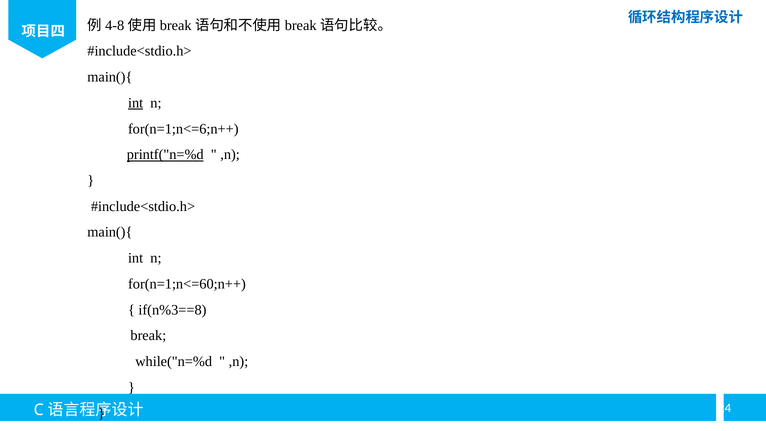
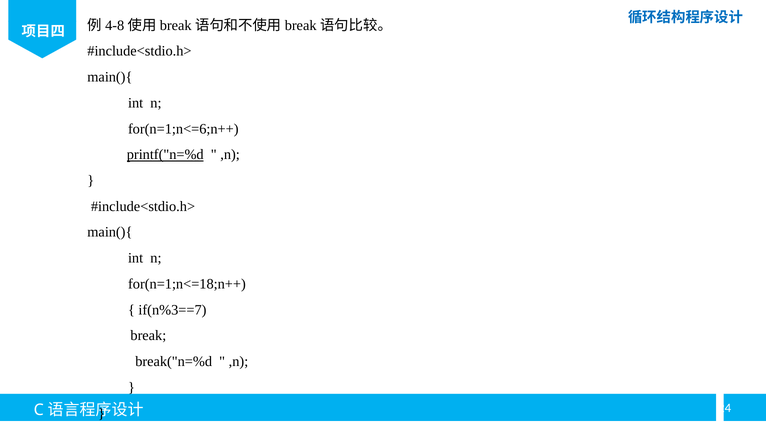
int at (136, 103) underline: present -> none
for(n=1;n<=60;n++: for(n=1;n<=60;n++ -> for(n=1;n<=18;n++
if(n%3==8: if(n%3==8 -> if(n%3==7
while("n=%d: while("n=%d -> break("n=%d
